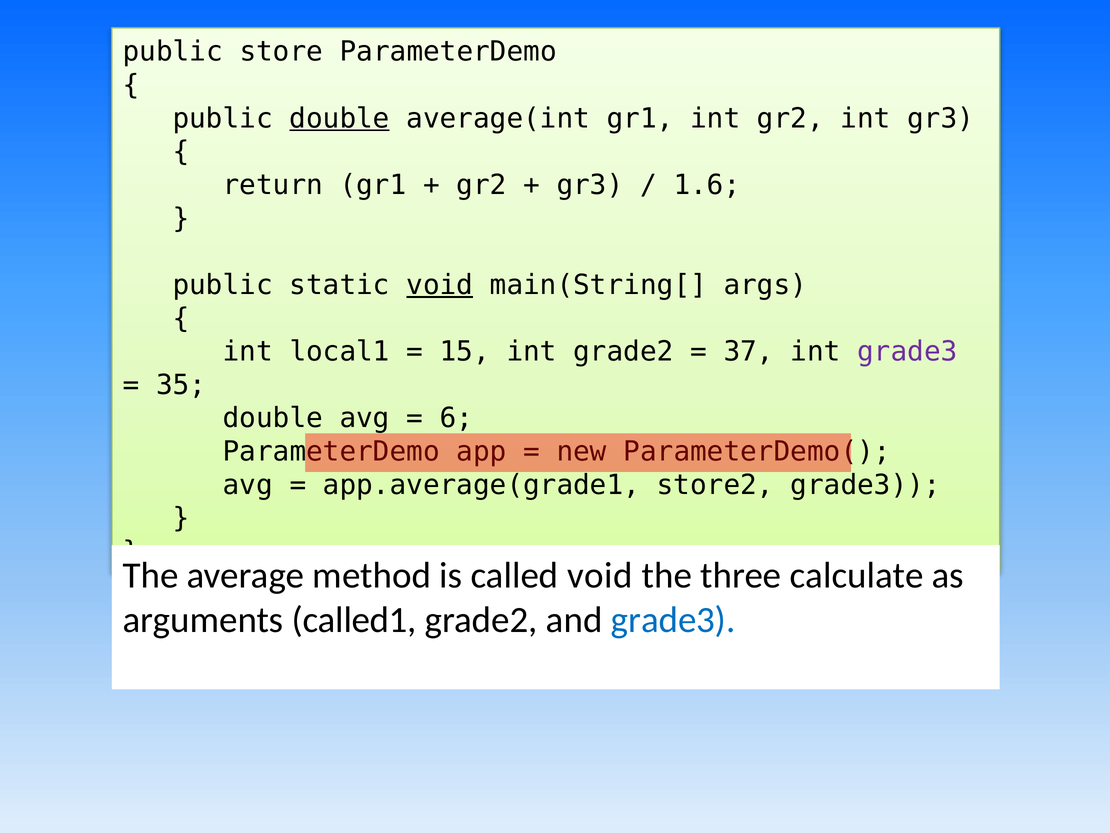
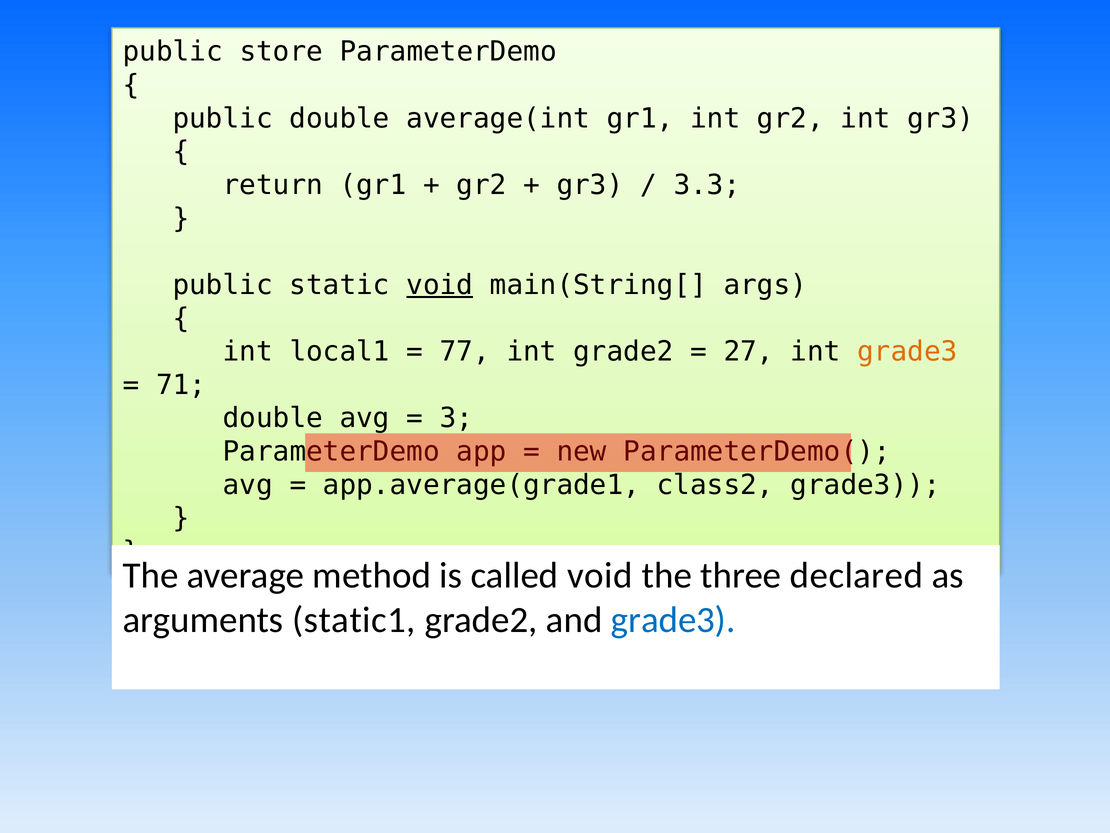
double at (340, 118) underline: present -> none
1.6: 1.6 -> 3.3
15: 15 -> 77
37: 37 -> 27
grade3 at (907, 351) colour: purple -> orange
35: 35 -> 71
6: 6 -> 3
store2: store2 -> class2
calculate: calculate -> declared
called1: called1 -> static1
